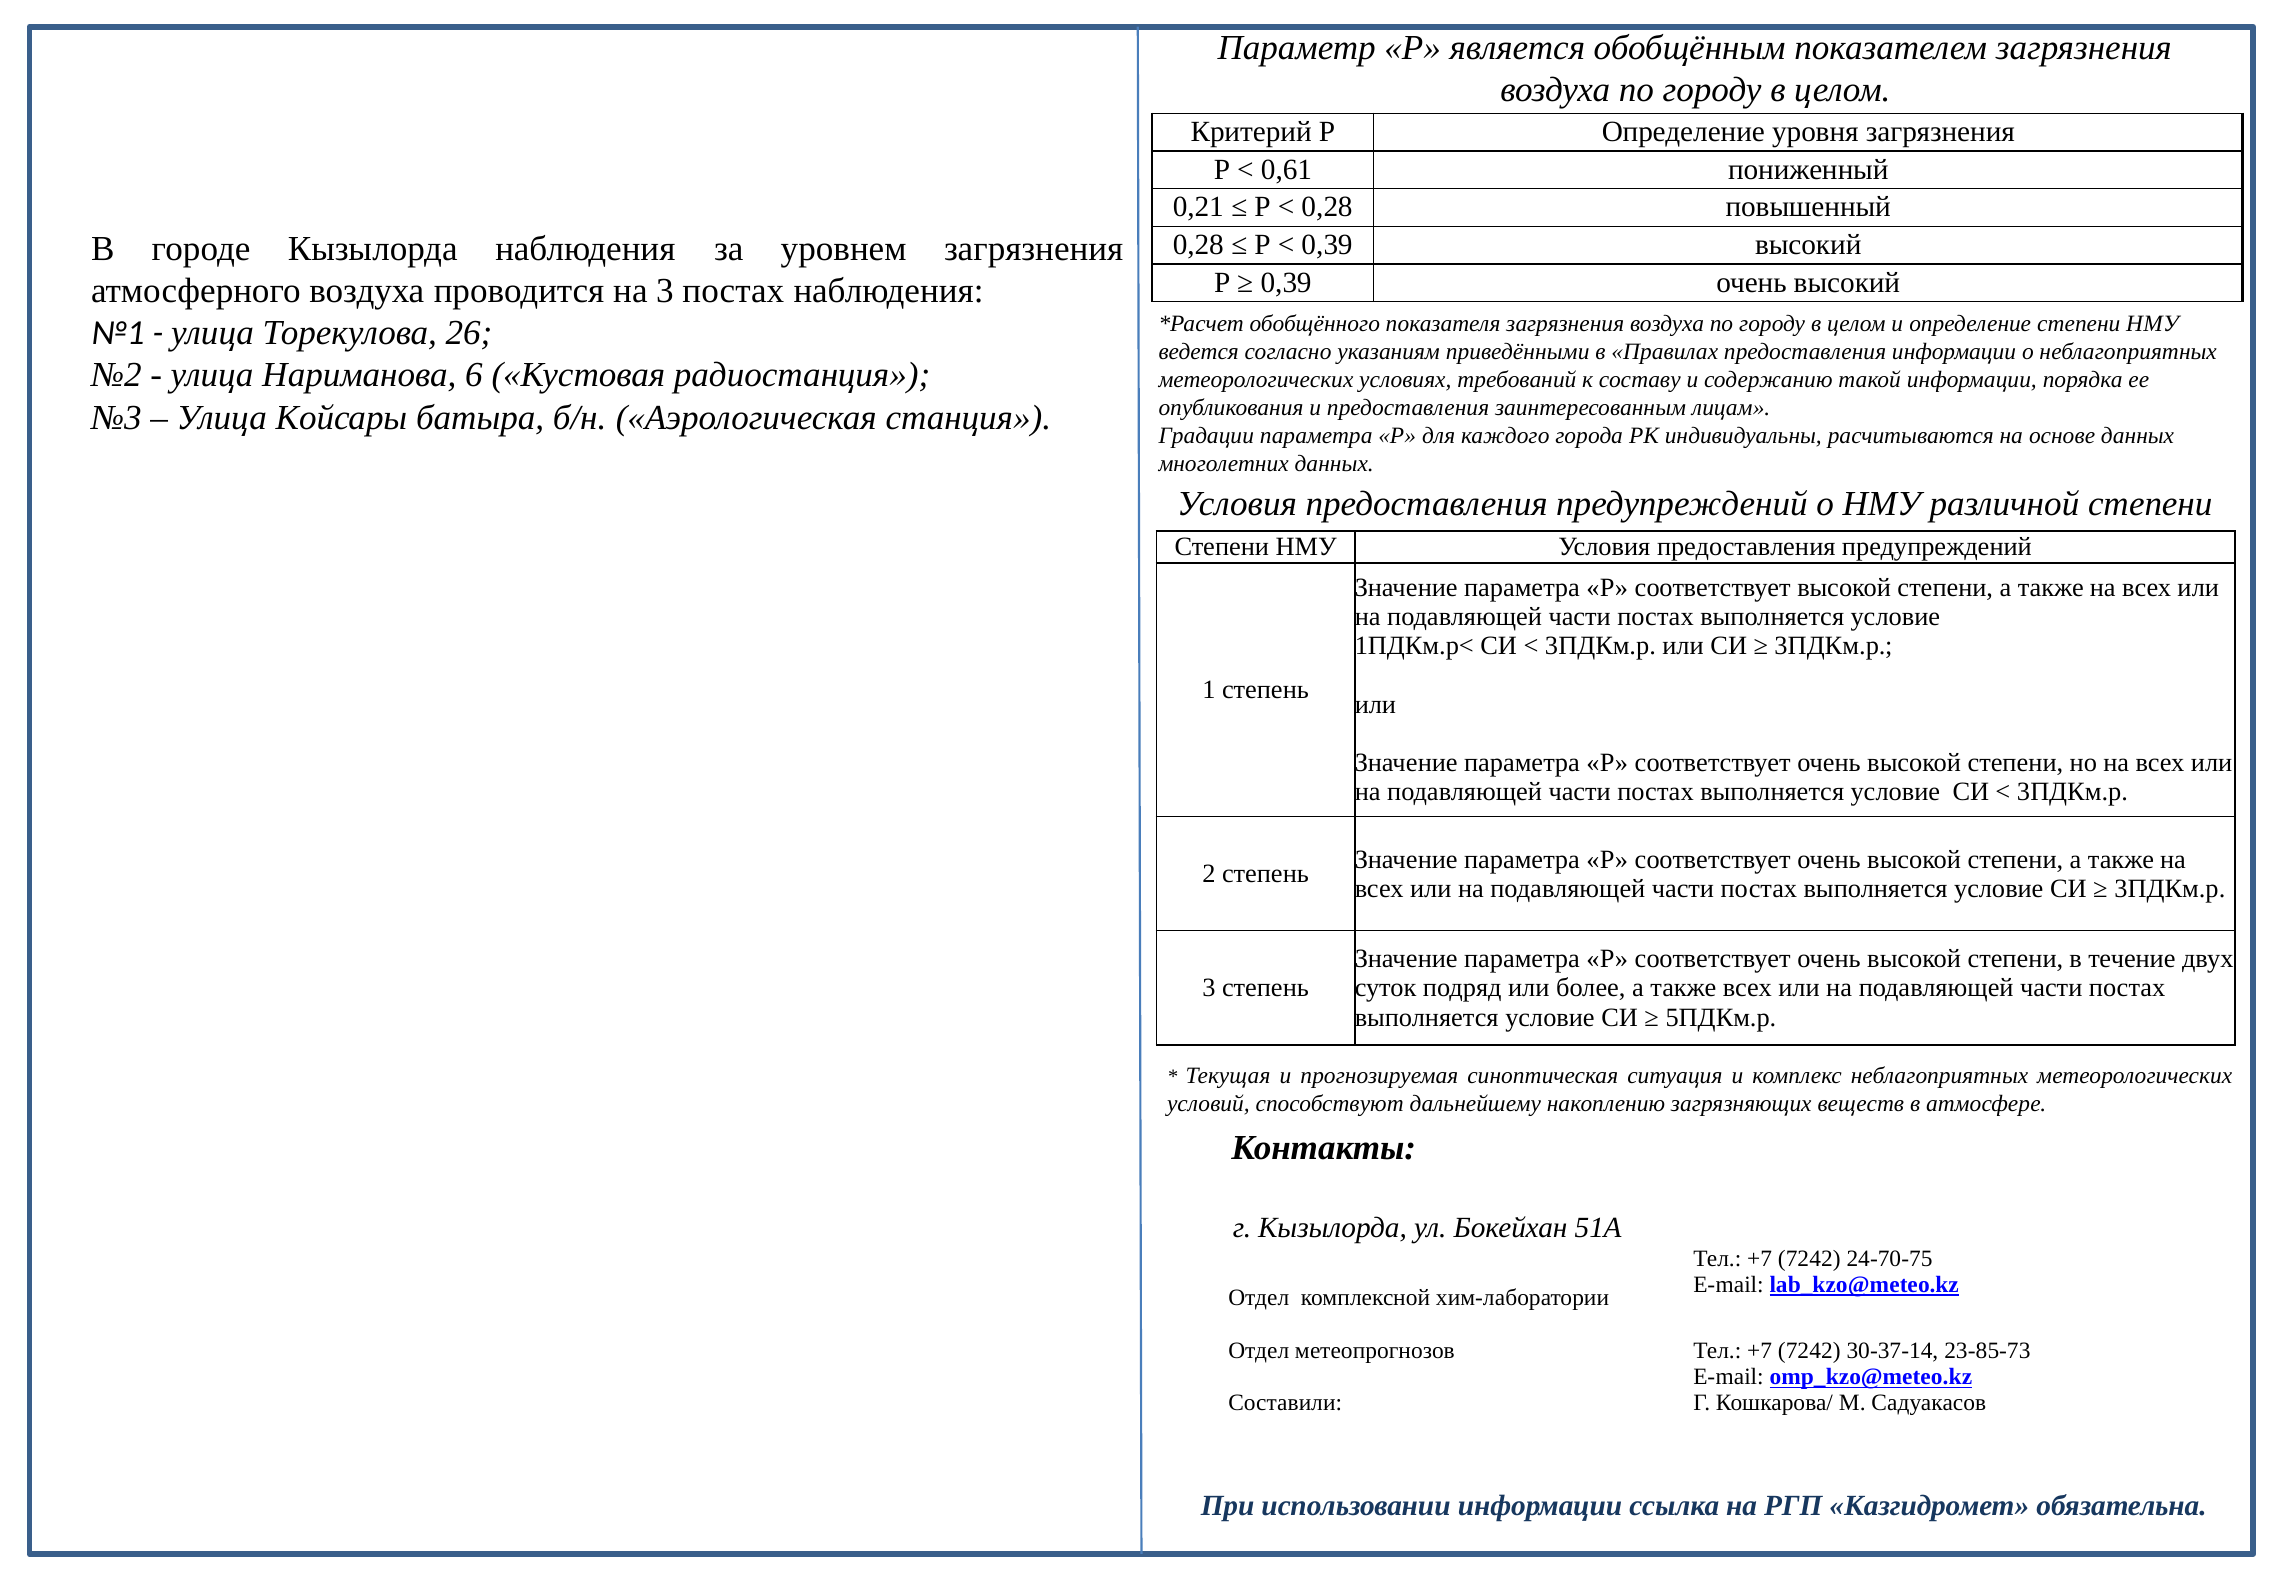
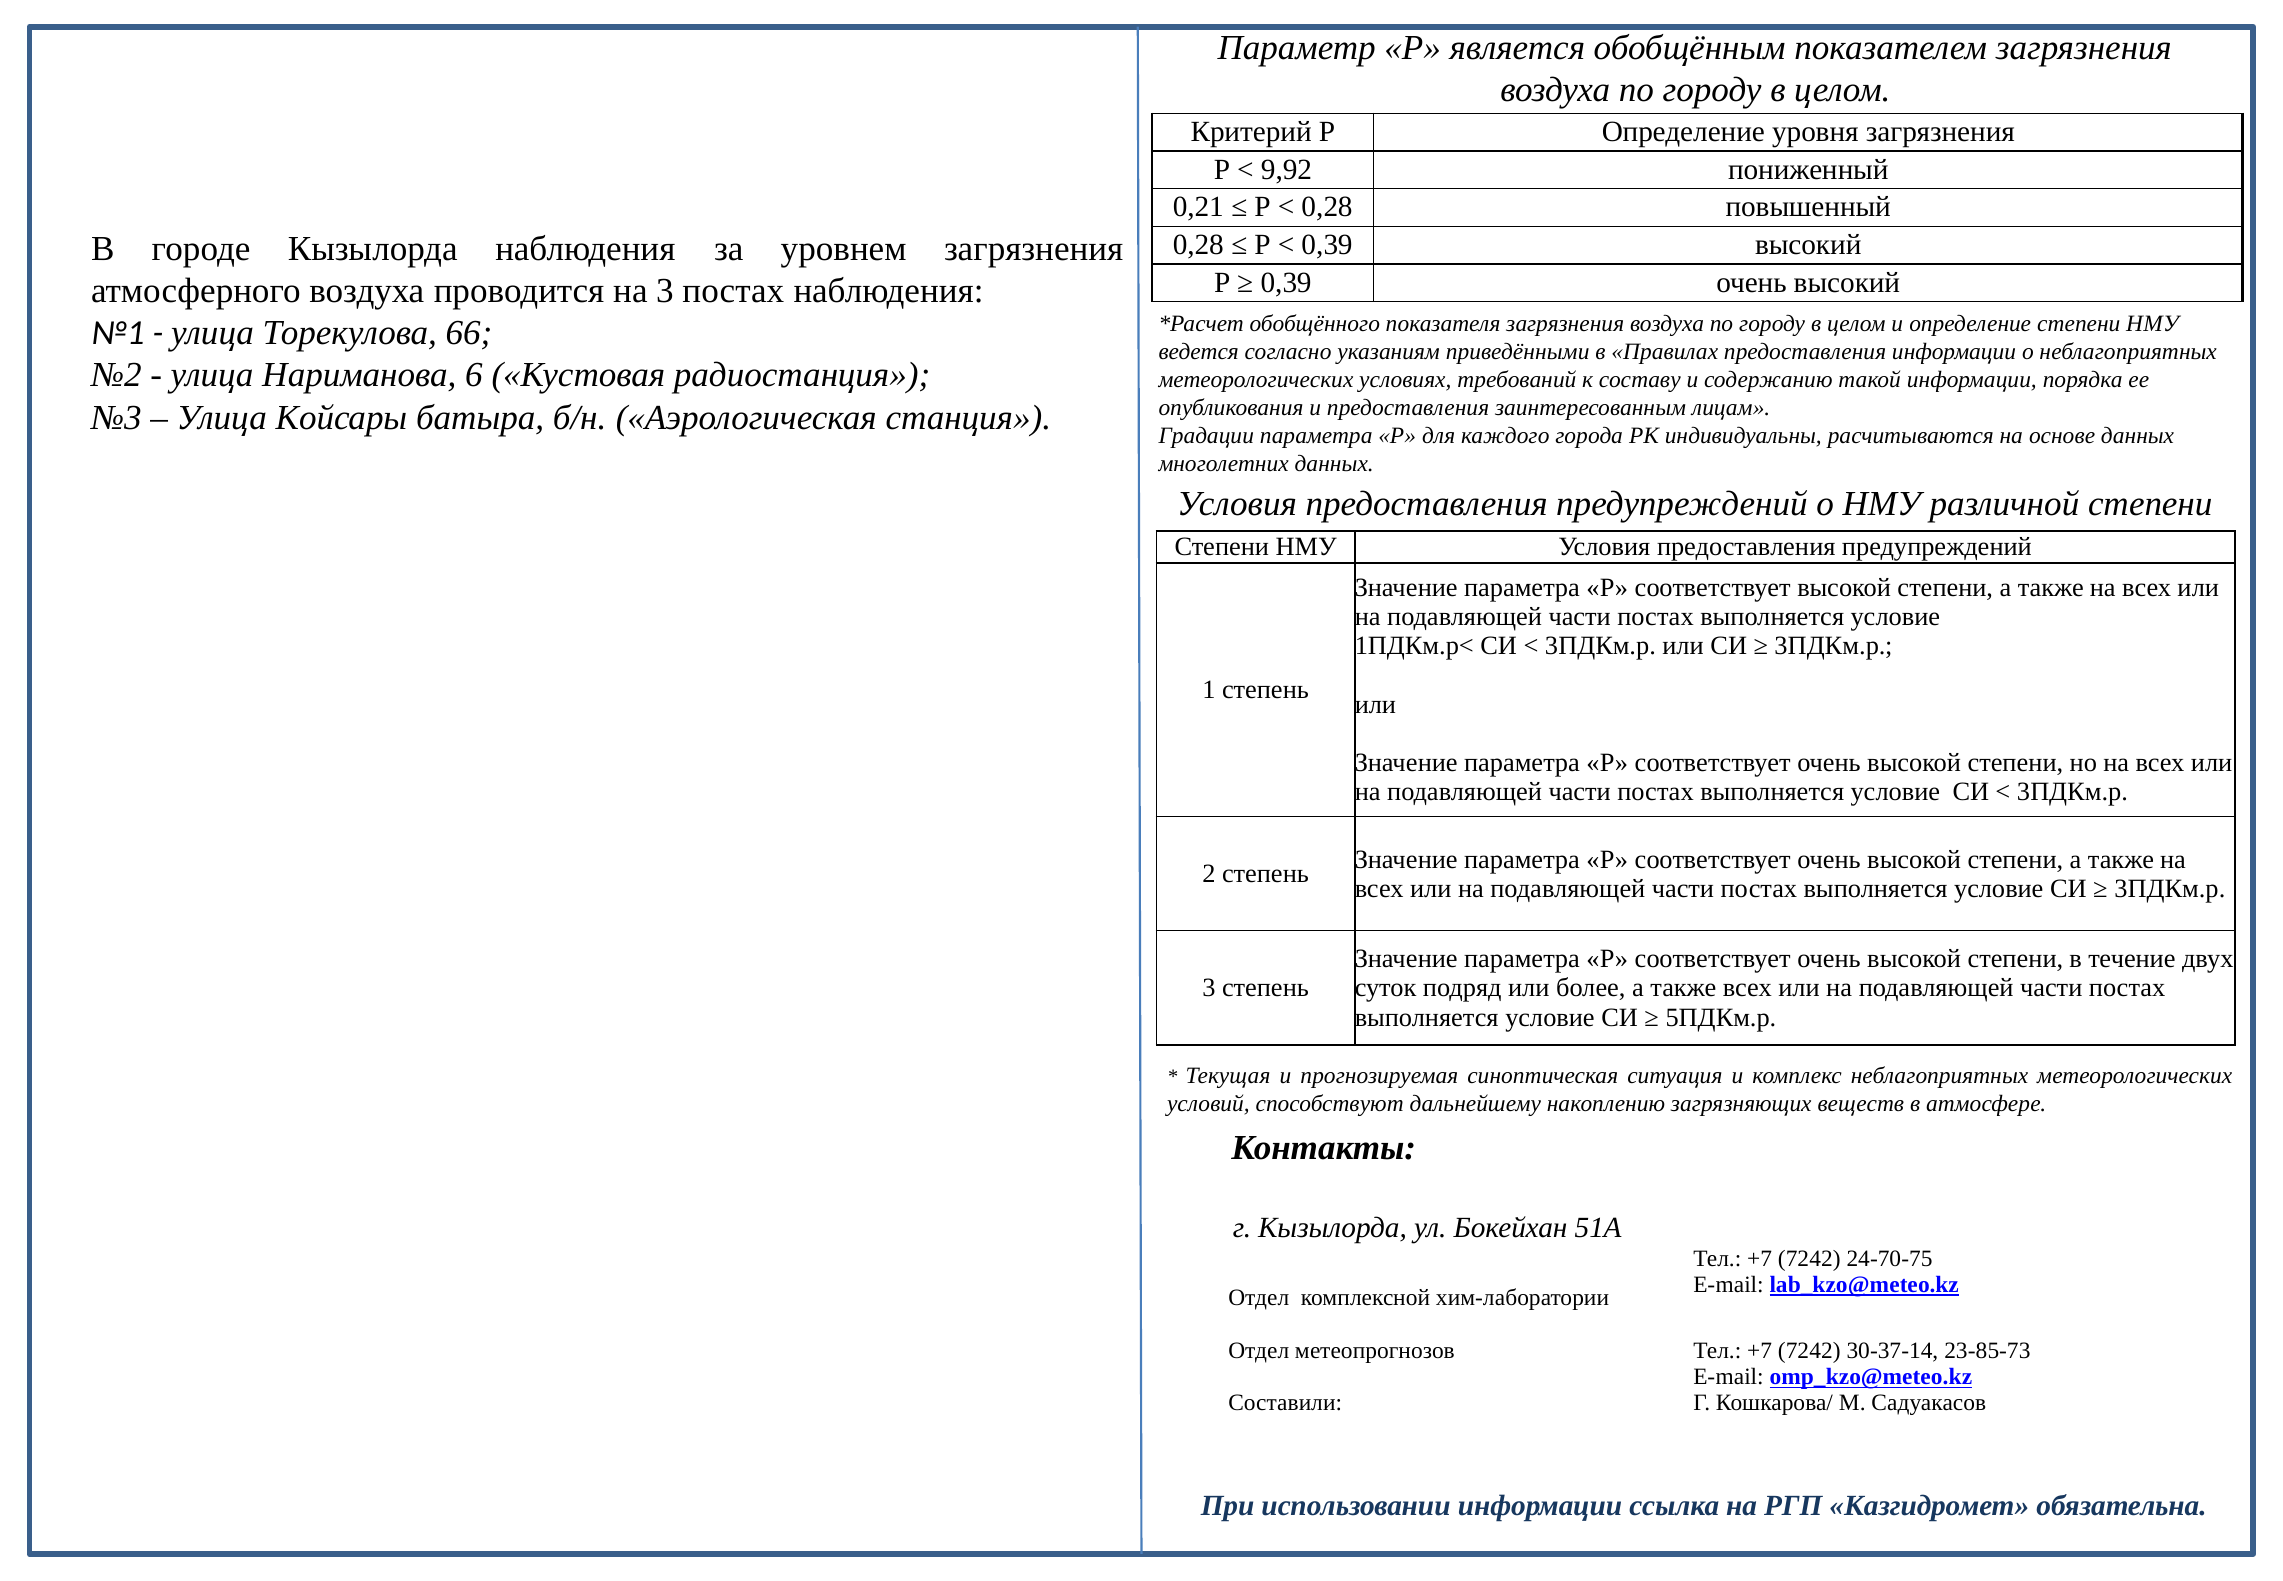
0,61: 0,61 -> 9,92
26: 26 -> 66
